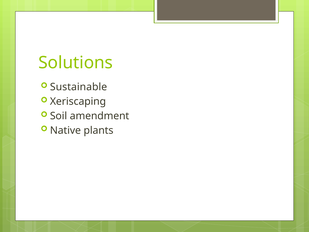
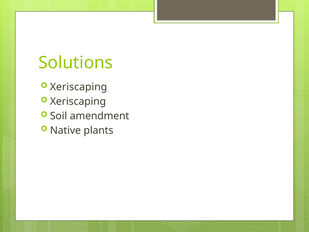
Sustainable at (79, 87): Sustainable -> Xeriscaping
